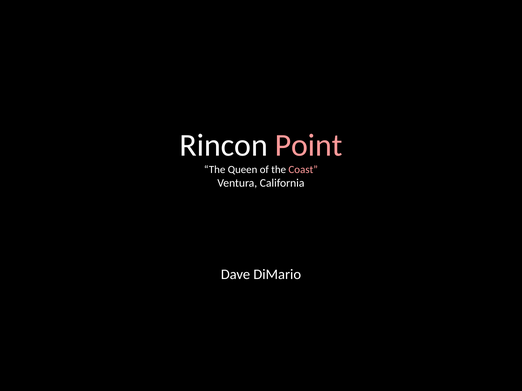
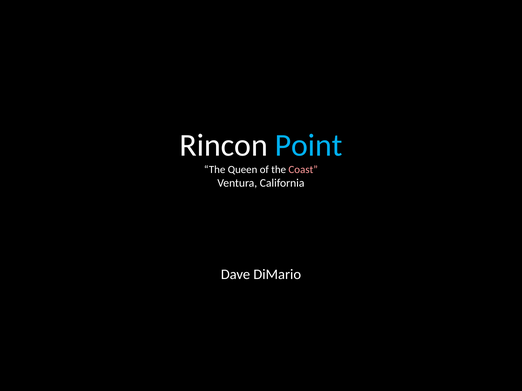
Point colour: pink -> light blue
